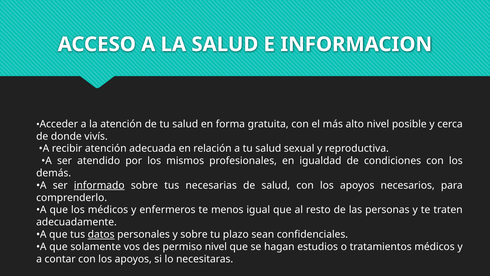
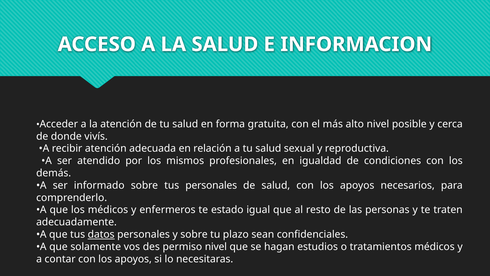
informado underline: present -> none
tus necesarias: necesarias -> personales
menos: menos -> estado
